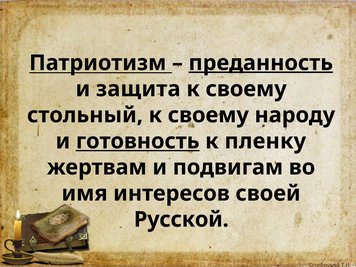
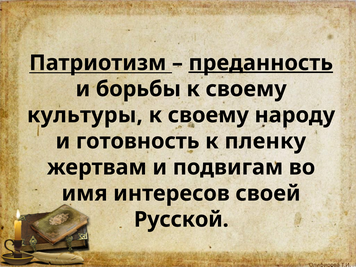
защита: защита -> борьбы
стольный: стольный -> культуры
готовность underline: present -> none
